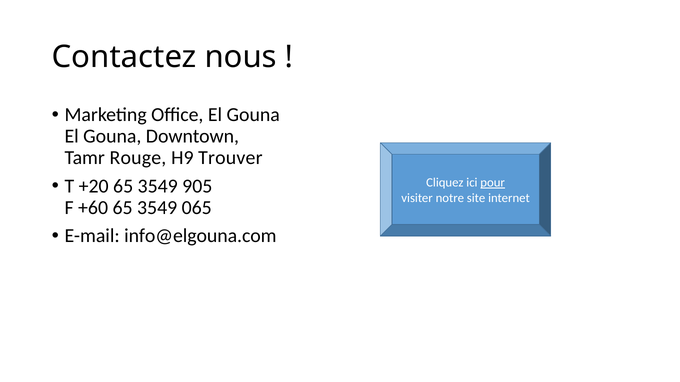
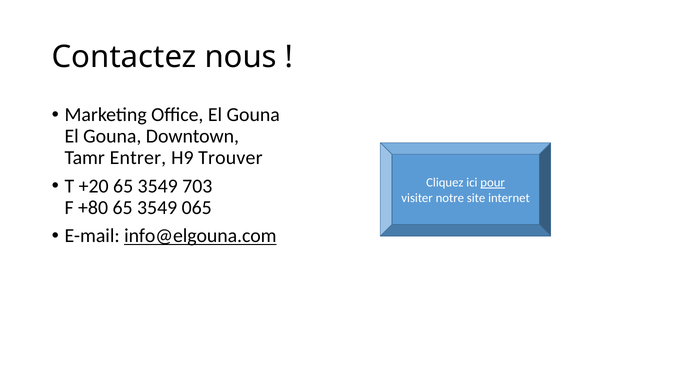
Rouge: Rouge -> Entrer
905: 905 -> 703
+60: +60 -> +80
info@elgouna.com underline: none -> present
